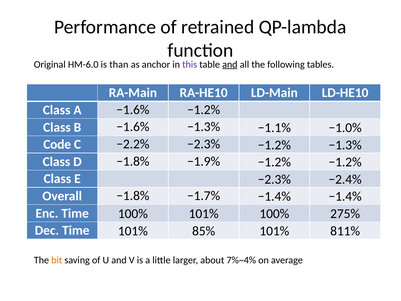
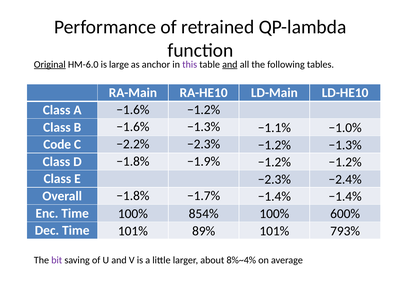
Original underline: none -> present
than: than -> large
100% 101%: 101% -> 854%
275%: 275% -> 600%
85%: 85% -> 89%
811%: 811% -> 793%
bit colour: orange -> purple
7%~4%: 7%~4% -> 8%~4%
